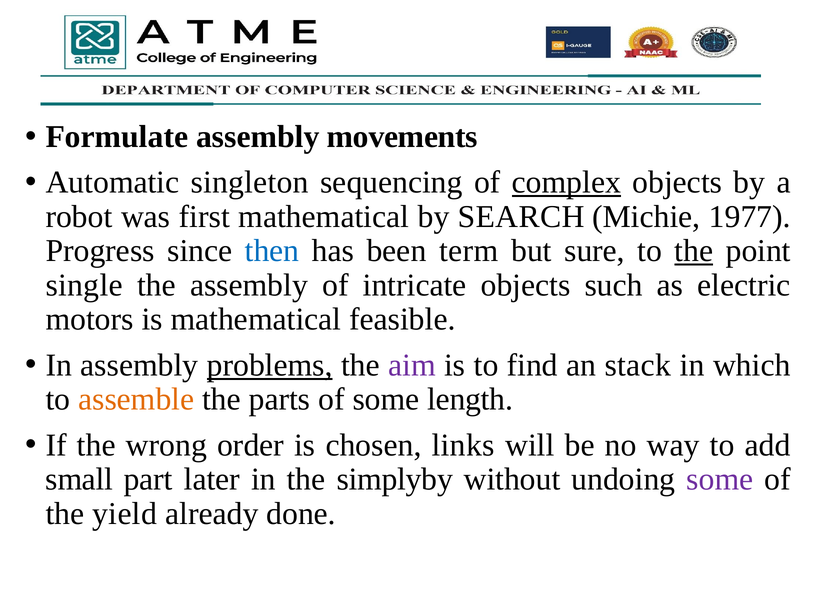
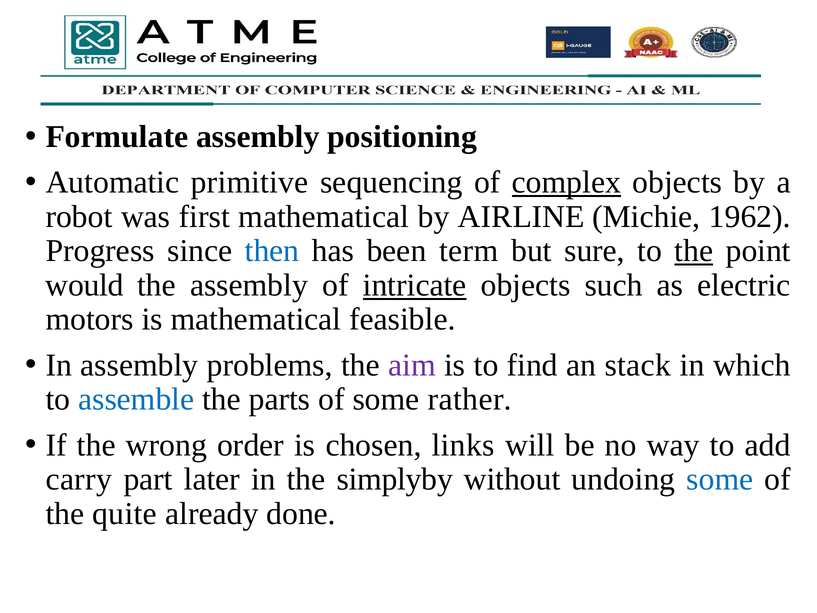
movements: movements -> positioning
singleton: singleton -> primitive
SEARCH: SEARCH -> AIRLINE
1977: 1977 -> 1962
single: single -> would
intricate underline: none -> present
problems underline: present -> none
assemble colour: orange -> blue
length: length -> rather
small: small -> carry
some at (720, 479) colour: purple -> blue
yield: yield -> quite
